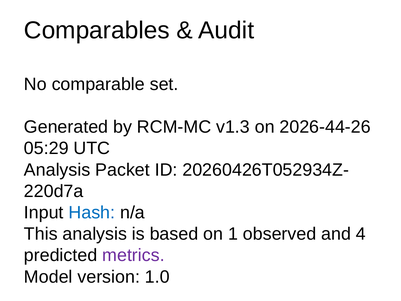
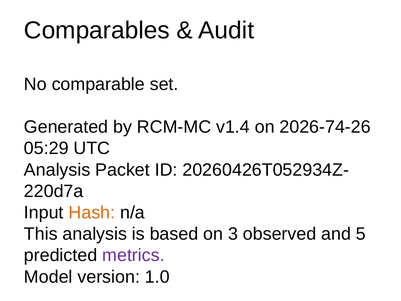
v1.3: v1.3 -> v1.4
2026-44-26: 2026-44-26 -> 2026-74-26
Hash colour: blue -> orange
1: 1 -> 3
4: 4 -> 5
